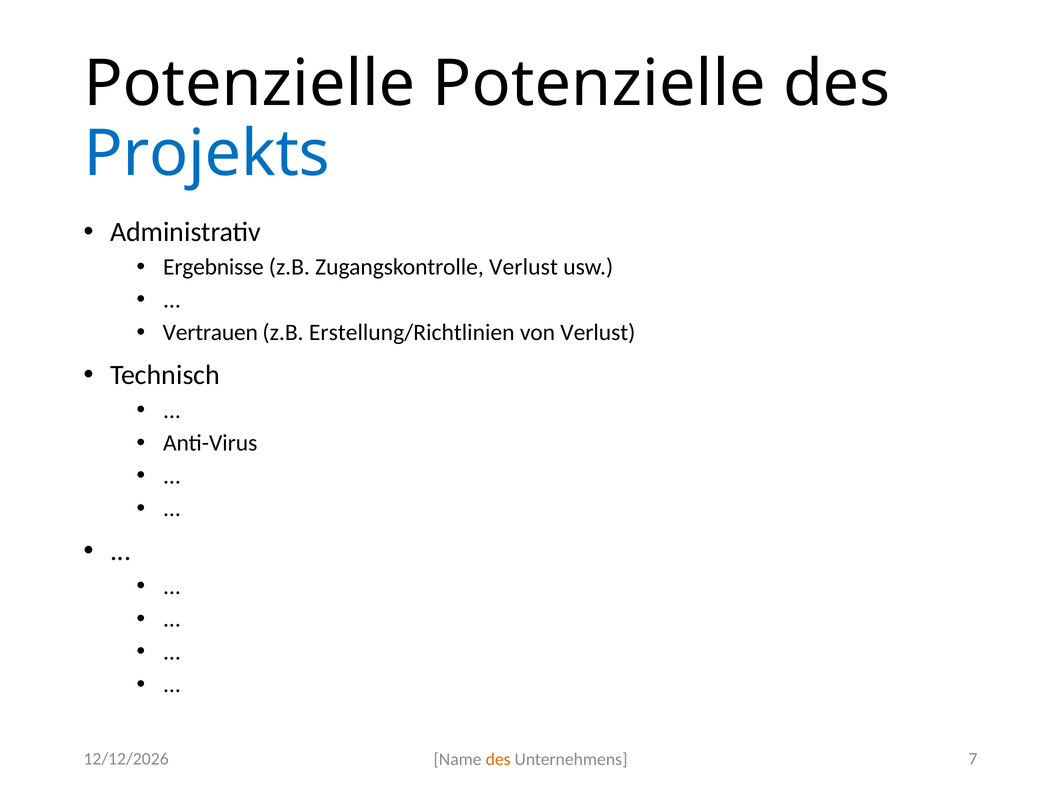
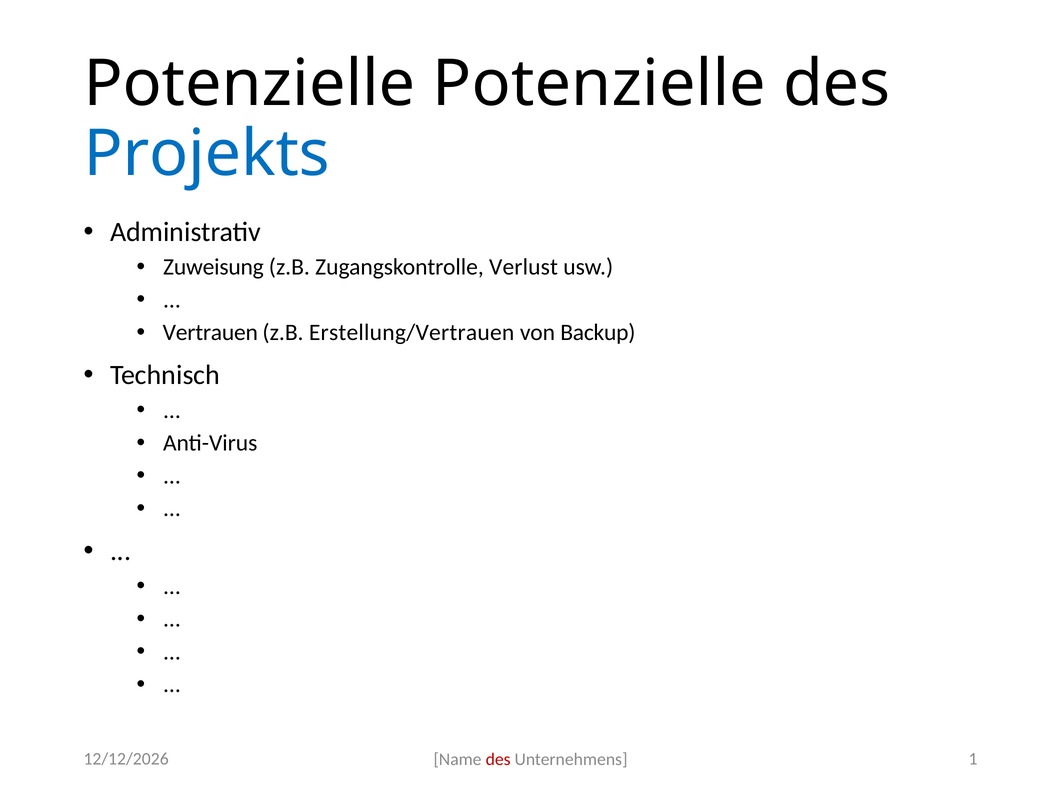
Ergebnisse: Ergebnisse -> Zuweisung
Erstellung/Richtlinien: Erstellung/Richtlinien -> Erstellung/Vertrauen
von Verlust: Verlust -> Backup
7: 7 -> 1
des at (498, 760) colour: orange -> red
